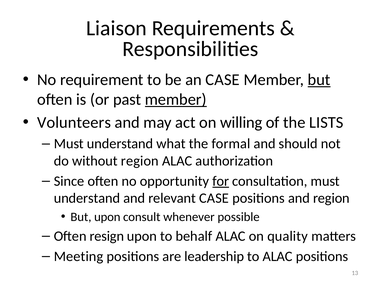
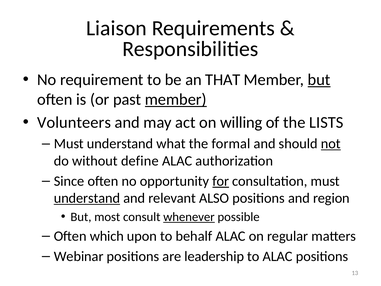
an CASE: CASE -> THAT
not underline: none -> present
without region: region -> define
understand at (87, 198) underline: none -> present
relevant CASE: CASE -> ALSO
But upon: upon -> most
whenever underline: none -> present
resign: resign -> which
quality: quality -> regular
Meeting: Meeting -> Webinar
